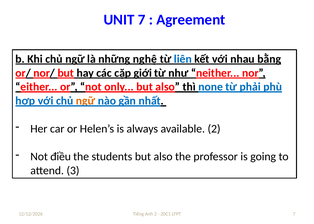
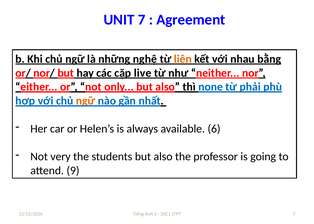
liên colour: blue -> orange
giới: giới -> live
available 2: 2 -> 6
điều: điều -> very
3: 3 -> 9
